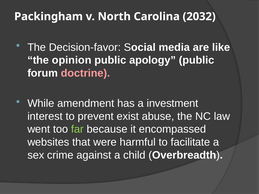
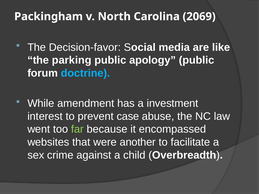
2032: 2032 -> 2069
opinion: opinion -> parking
doctrine colour: pink -> light blue
exist: exist -> case
harmful: harmful -> another
